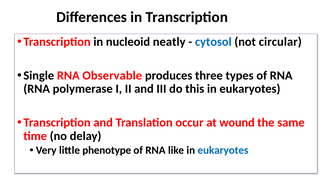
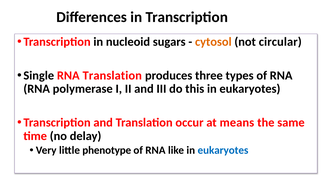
neatly: neatly -> sugars
cytosol colour: blue -> orange
RNA Observable: Observable -> Translation
wound: wound -> means
